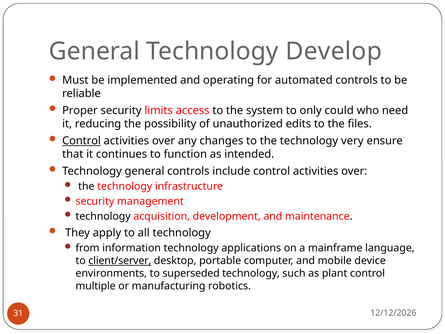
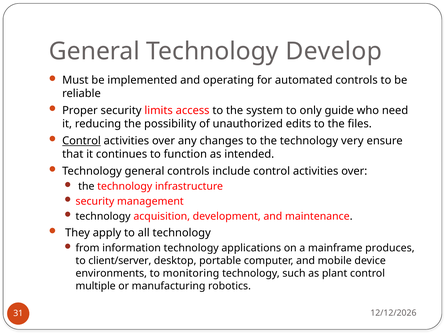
could: could -> guide
language: language -> produces
client/server underline: present -> none
superseded: superseded -> monitoring
